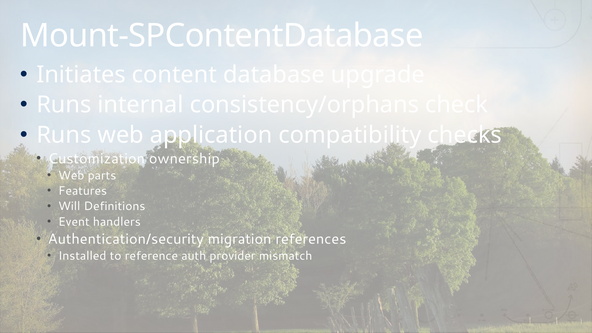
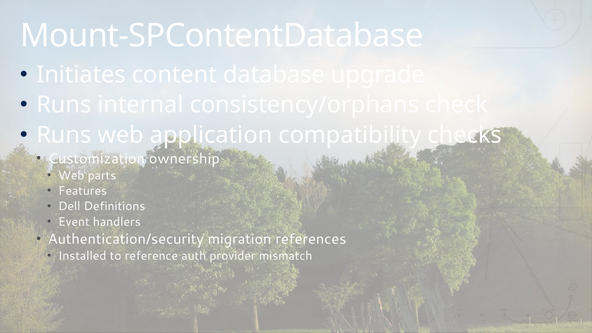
Will: Will -> Dell
